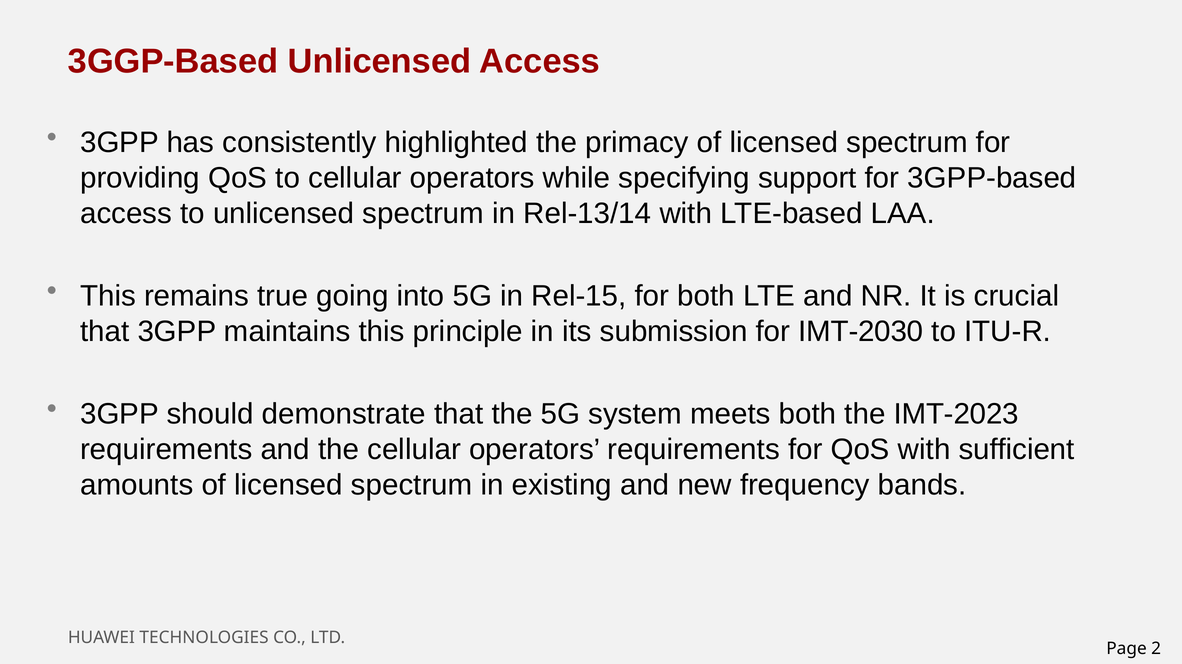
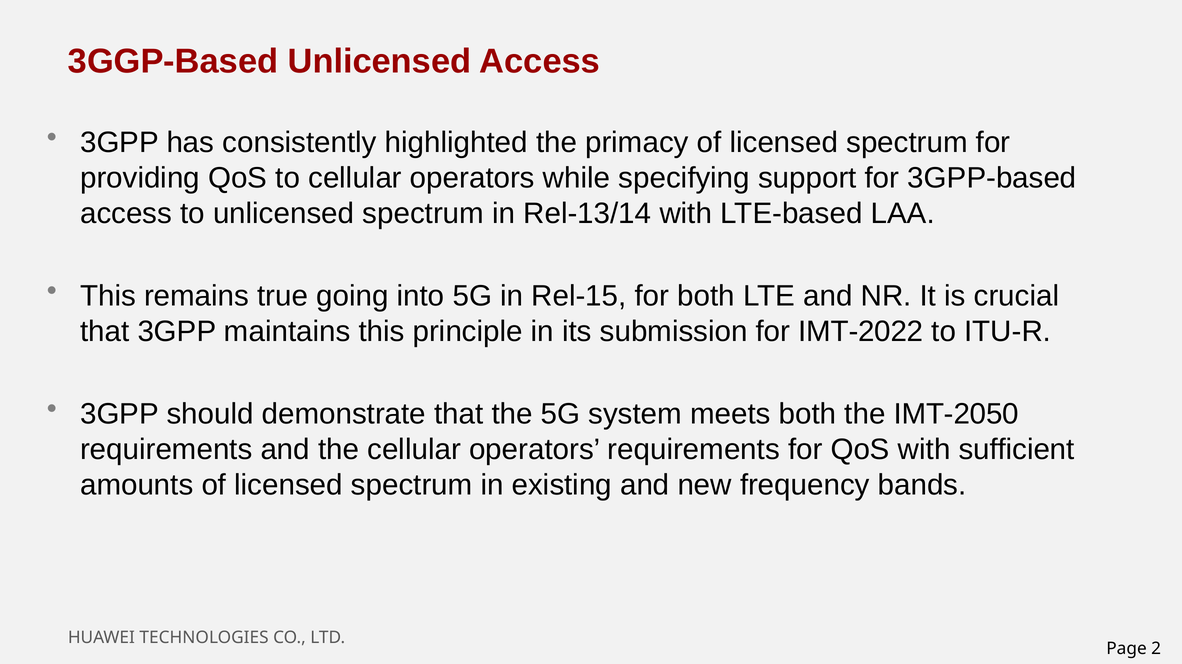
IMT-2030: IMT-2030 -> IMT-2022
IMT-2023: IMT-2023 -> IMT-2050
